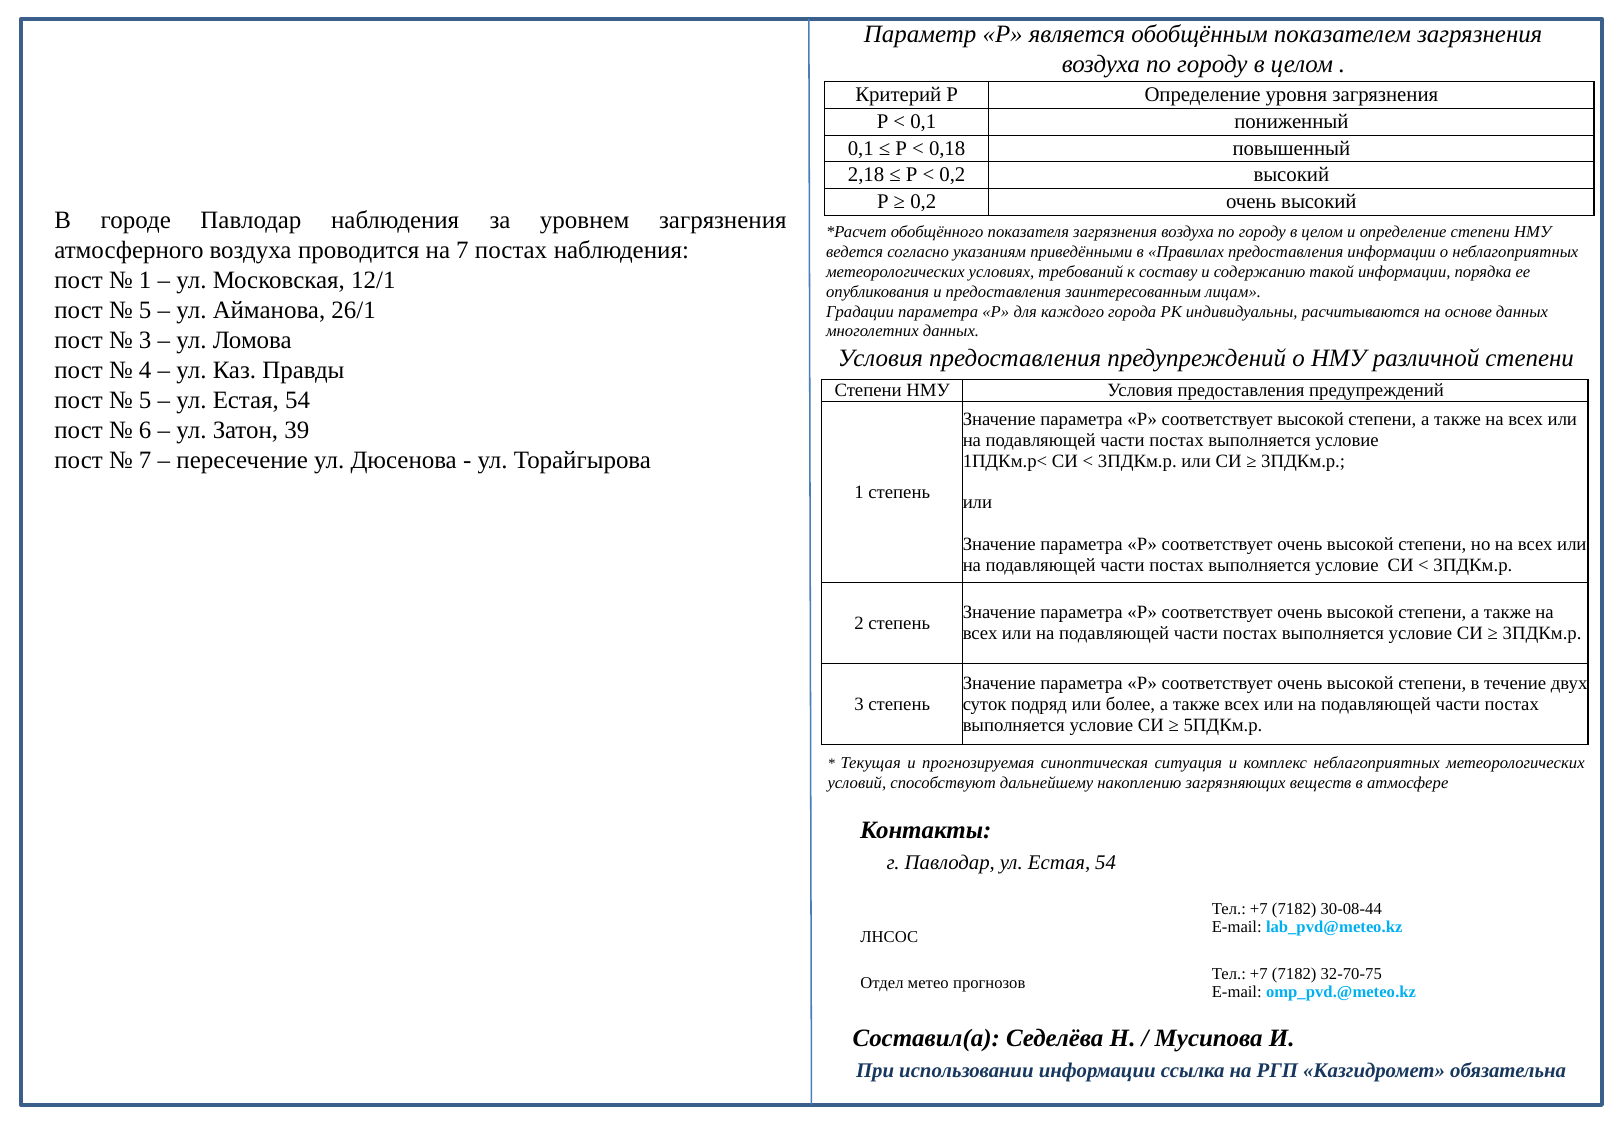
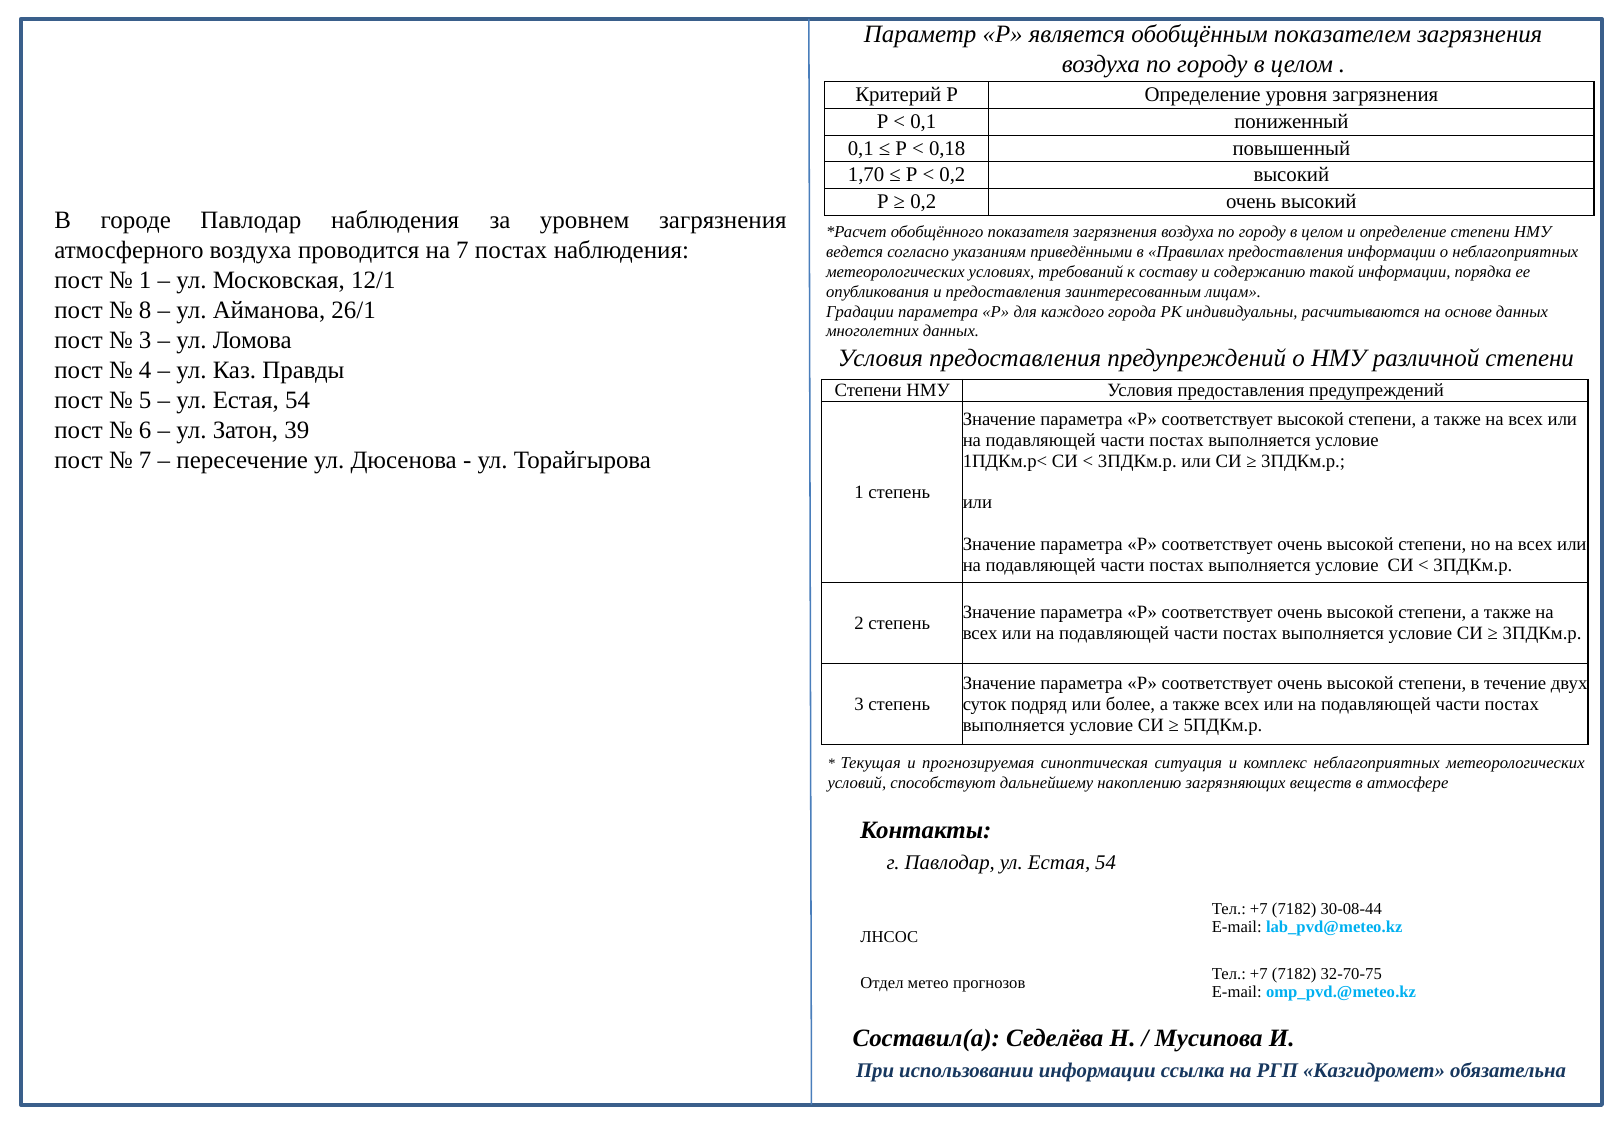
2,18: 2,18 -> 1,70
5 at (145, 310): 5 -> 8
